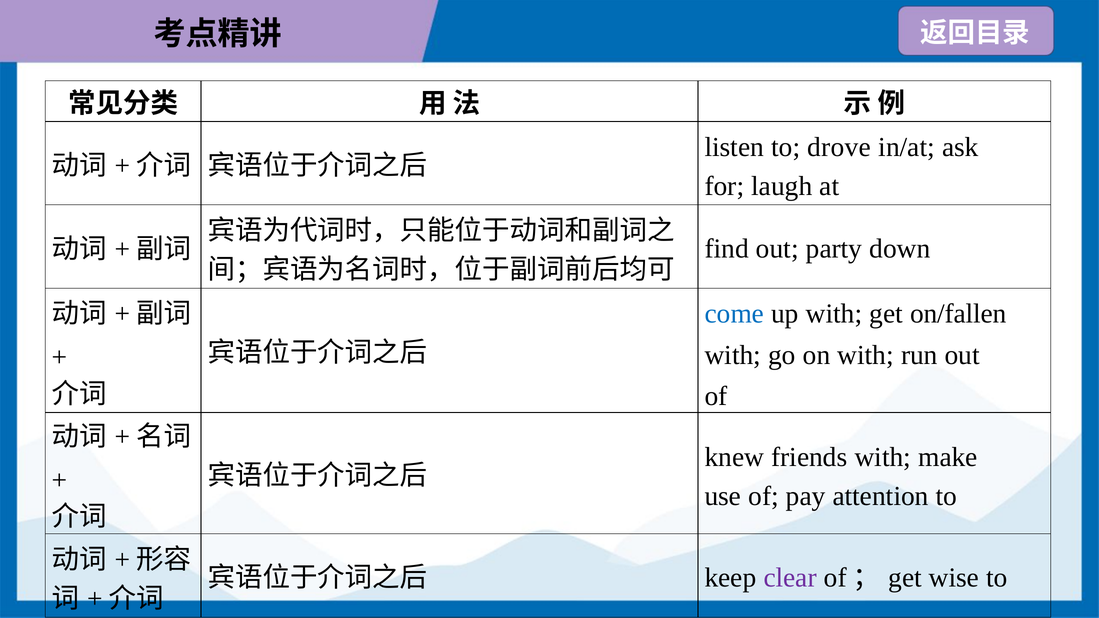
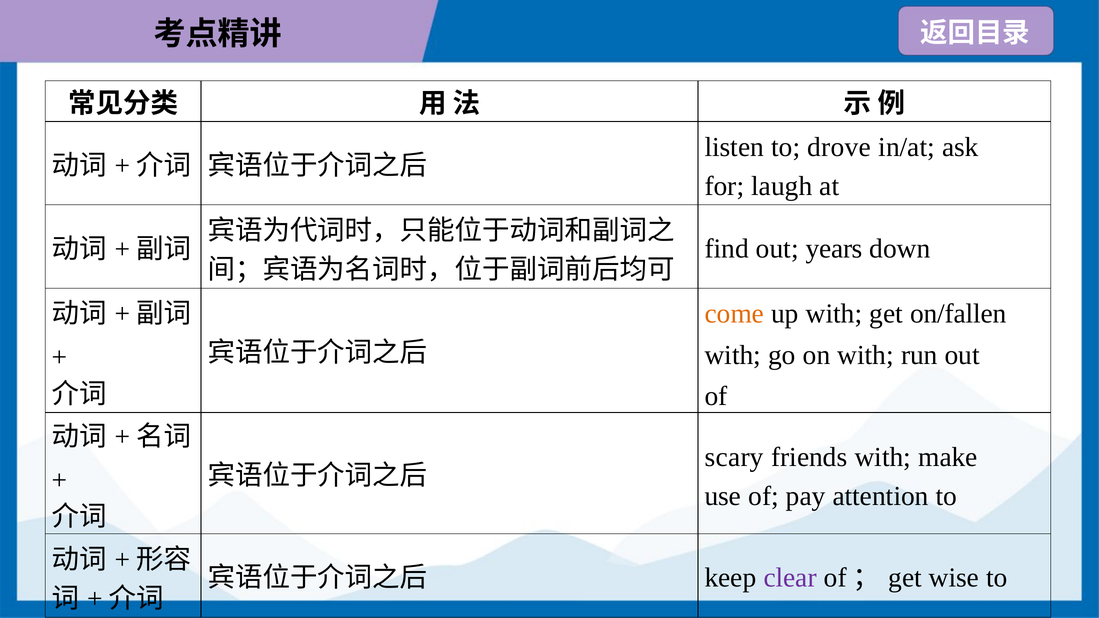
party: party -> years
come colour: blue -> orange
knew: knew -> scary
